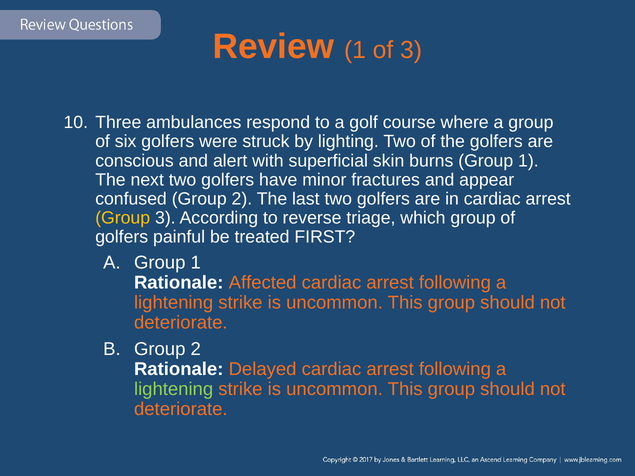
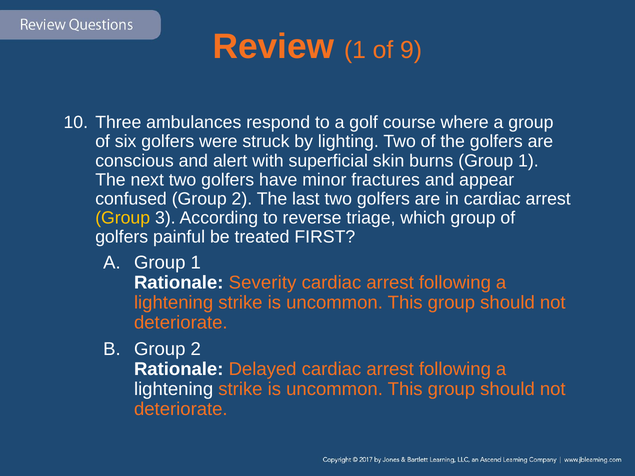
of 3: 3 -> 9
Affected: Affected -> Severity
lightening at (174, 389) colour: light green -> white
